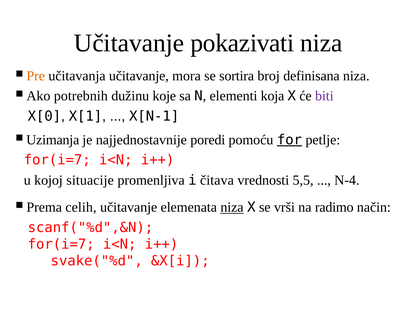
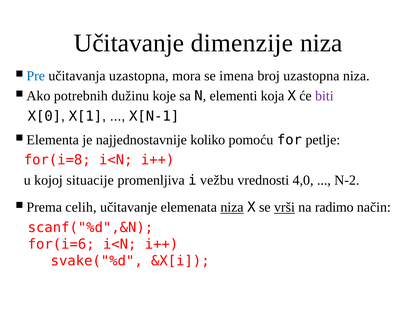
pokazivati: pokazivati -> dimenzije
Pre colour: orange -> blue
učitavanja učitavanje: učitavanje -> uzastopna
sortira: sortira -> imena
broj definisana: definisana -> uzastopna
Uzimanja: Uzimanja -> Elementa
poredi: poredi -> koliko
for underline: present -> none
for(i=7 at (57, 160): for(i=7 -> for(i=8
čitava: čitava -> vežbu
5,5: 5,5 -> 4,0
N-4: N-4 -> N-2
vrši underline: none -> present
for(i=7 at (61, 244): for(i=7 -> for(i=6
